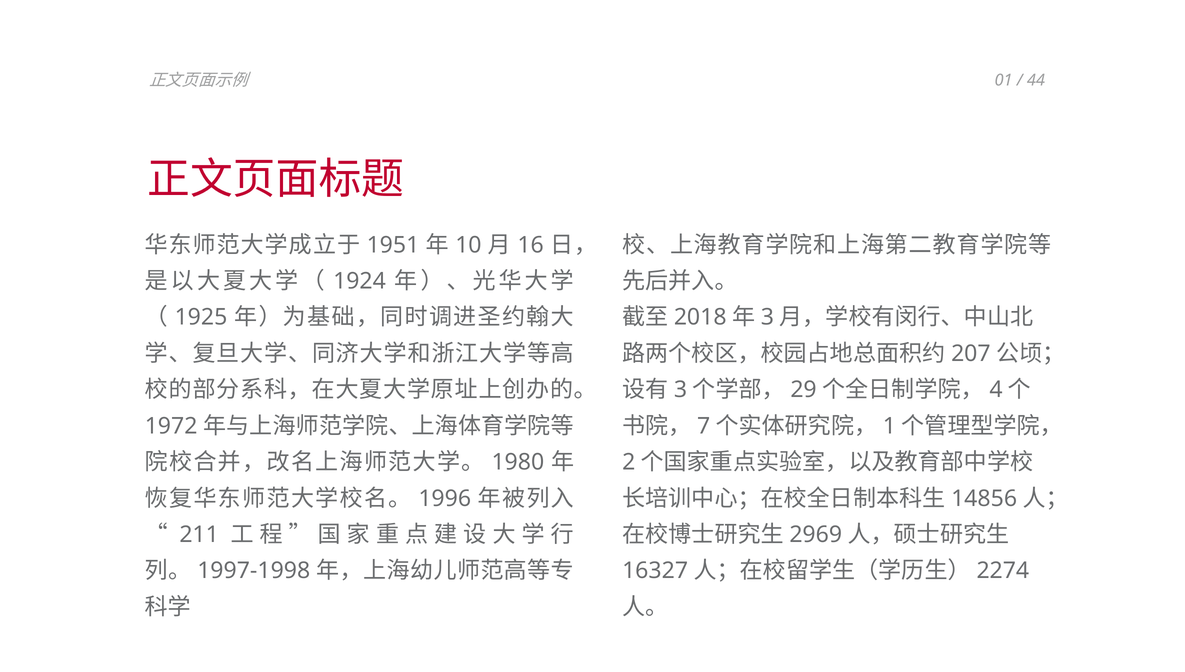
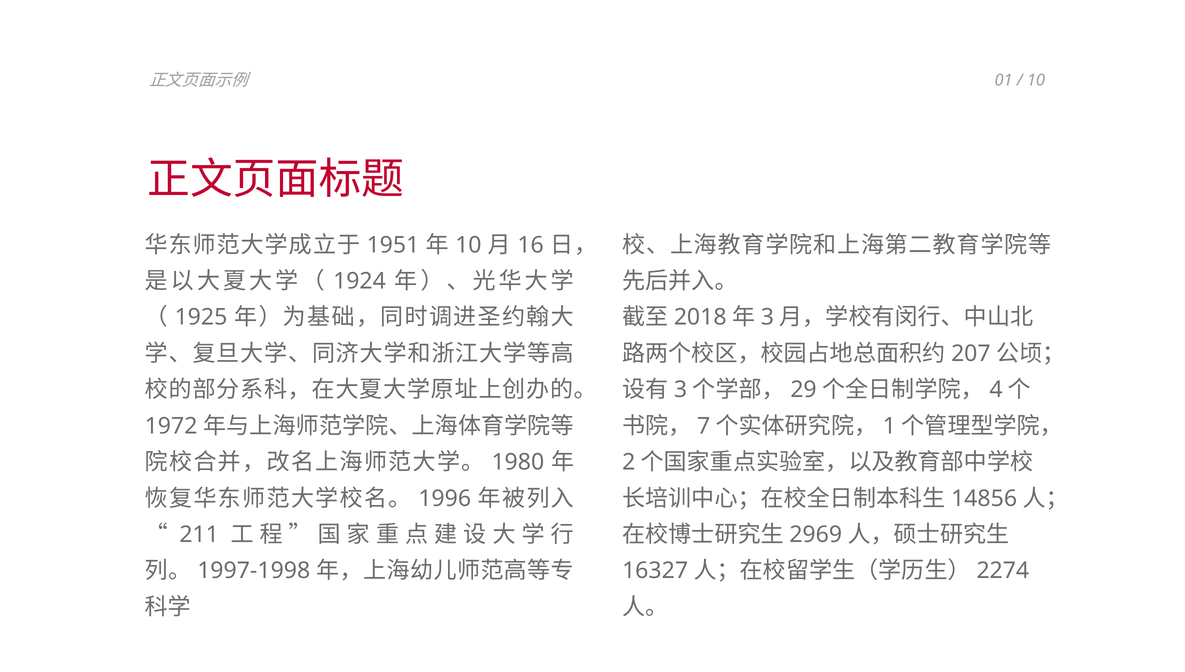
44 at (1036, 80): 44 -> 10
